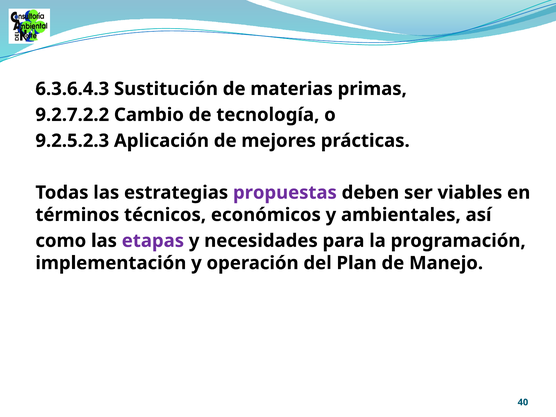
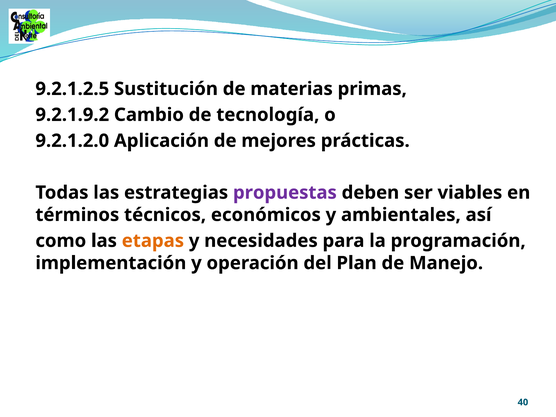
6.3.6.4.3: 6.3.6.4.3 -> 9.2.1.2.5
9.2.7.2.2: 9.2.7.2.2 -> 9.2.1.9.2
9.2.5.2.3: 9.2.5.2.3 -> 9.2.1.2.0
etapas colour: purple -> orange
